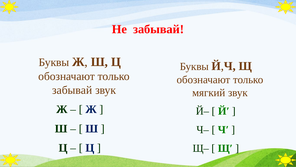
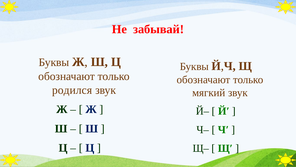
забывай at (72, 90): забывай -> родился
